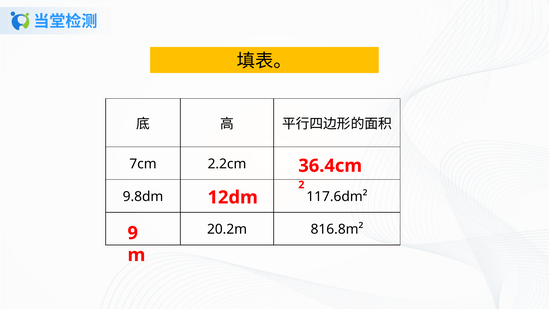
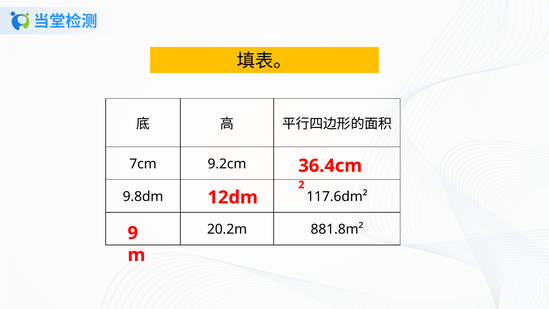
2.2cm: 2.2cm -> 9.2cm
816.8m²: 816.8m² -> 881.8m²
